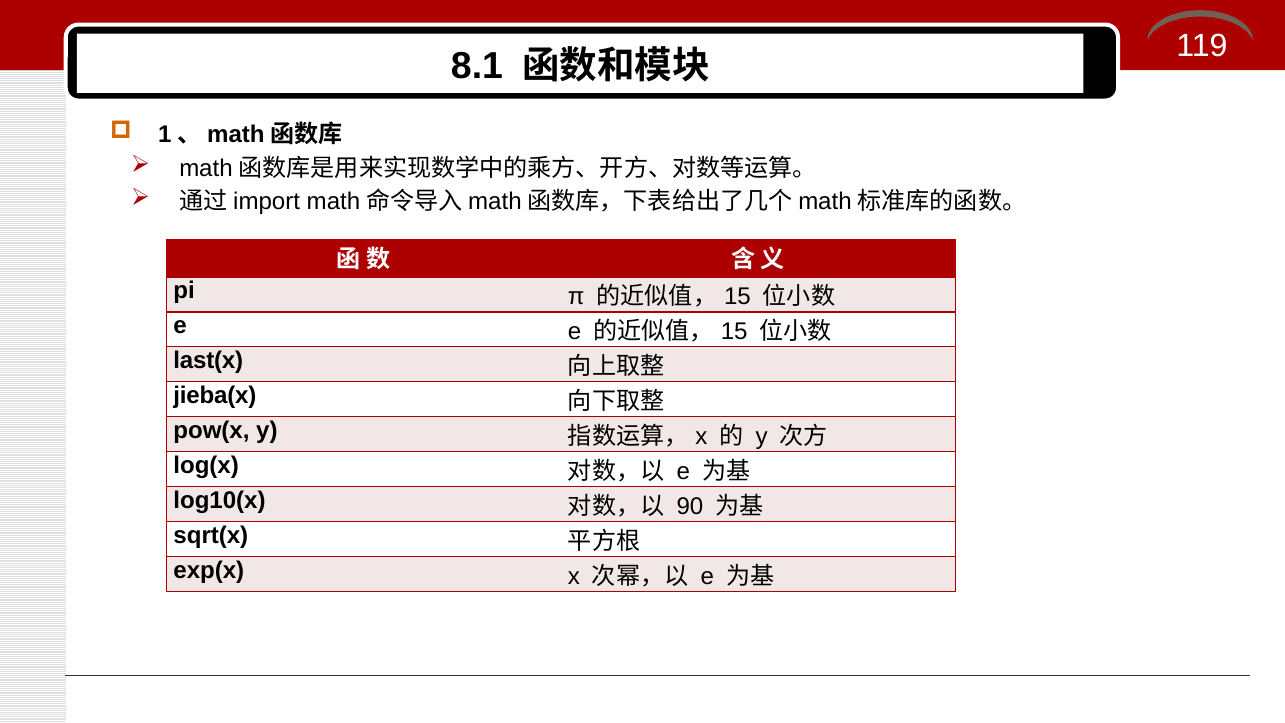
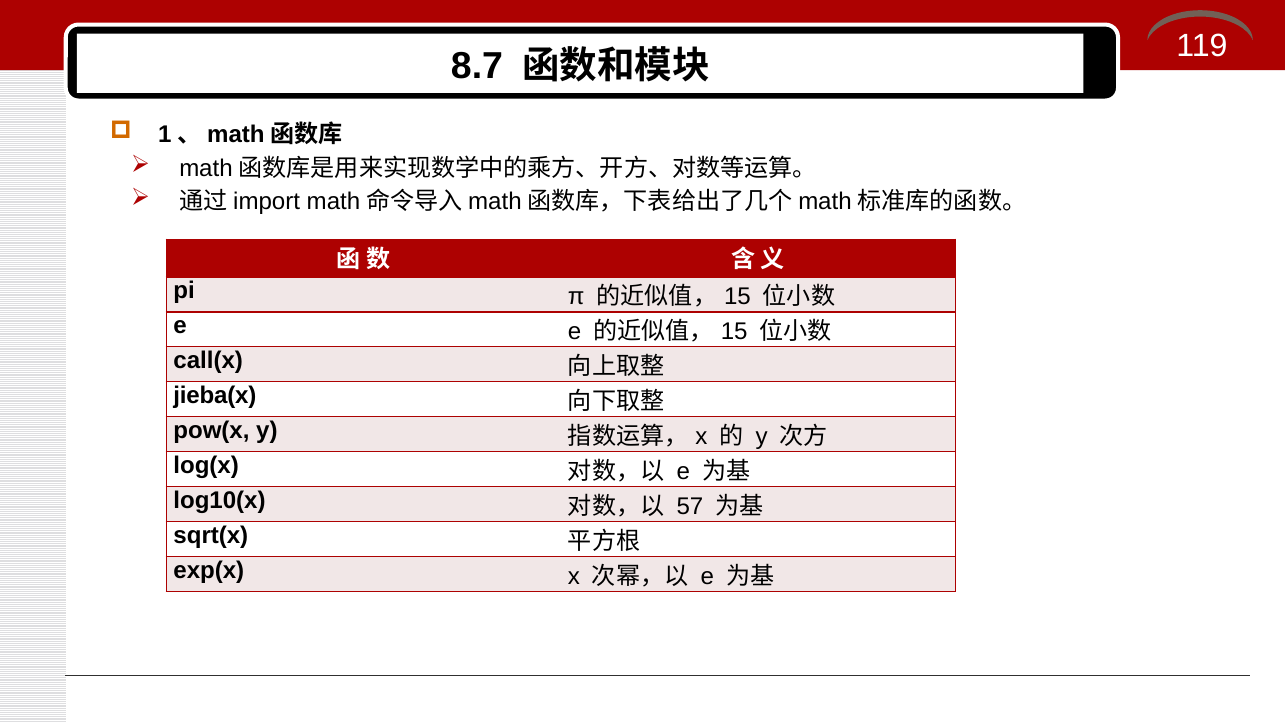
8.1: 8.1 -> 8.7
last(x: last(x -> call(x
90: 90 -> 57
